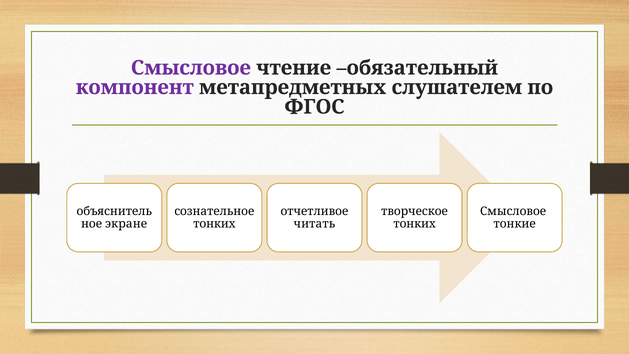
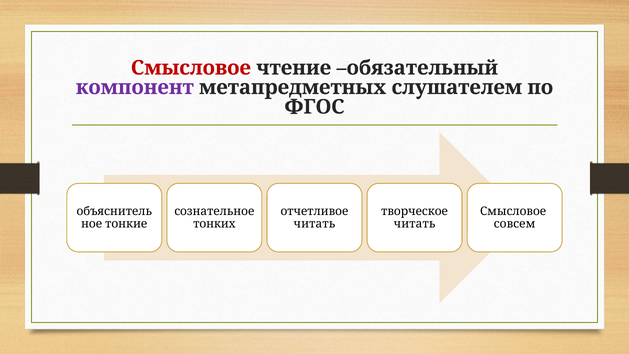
Смысловое at (191, 68) colour: purple -> red
экране: экране -> тонкие
тонких at (415, 224): тонких -> читать
тонкие: тонкие -> совсем
